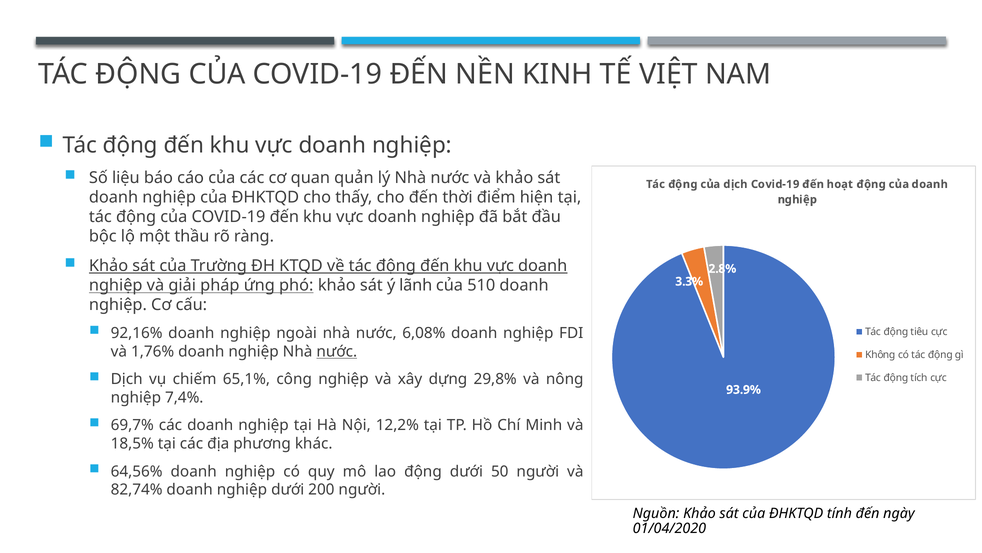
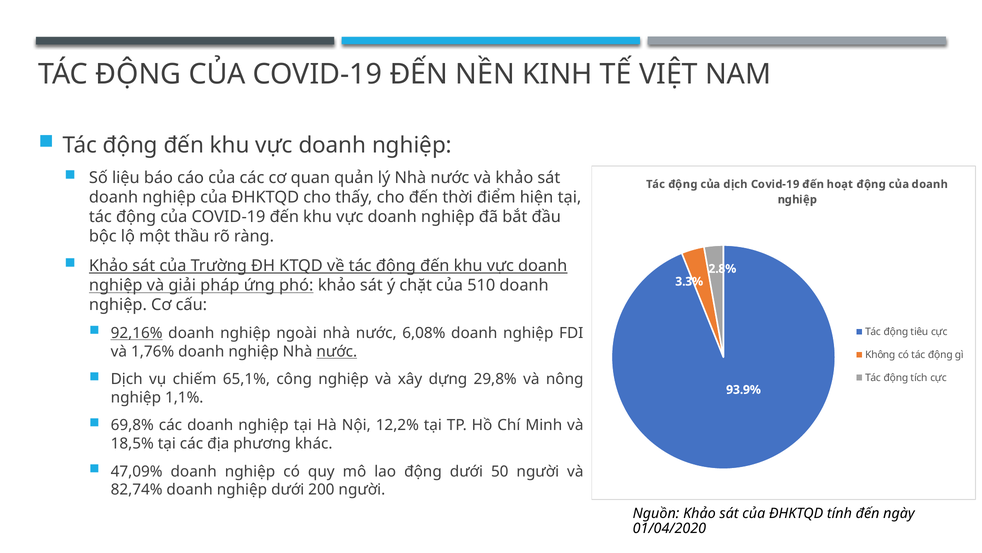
lãnh: lãnh -> chặt
92,16% underline: none -> present
7,4%: 7,4% -> 1,1%
69,7%: 69,7% -> 69,8%
64,56%: 64,56% -> 47,09%
